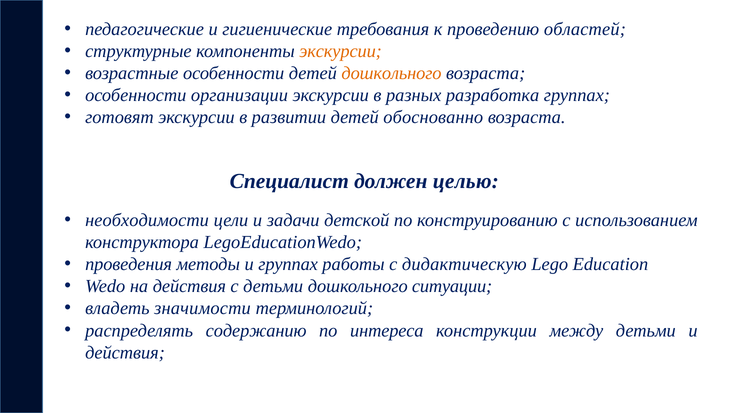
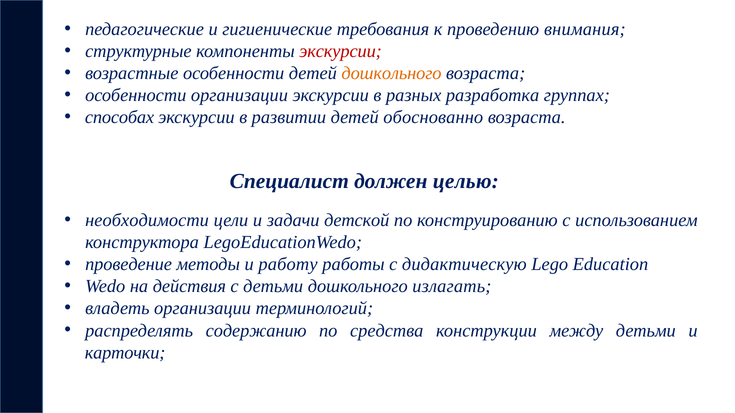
областей: областей -> внимания
экскурсии at (341, 51) colour: orange -> red
готовят: готовят -> способах
проведения: проведения -> проведение
и группах: группах -> работу
ситуации: ситуации -> излагать
владеть значимости: значимости -> организации
интереса: интереса -> средства
действия at (125, 353): действия -> карточки
